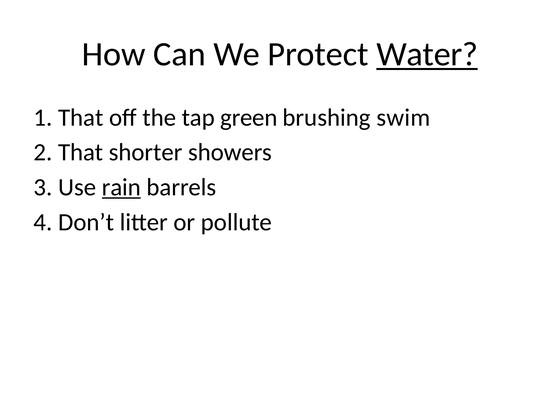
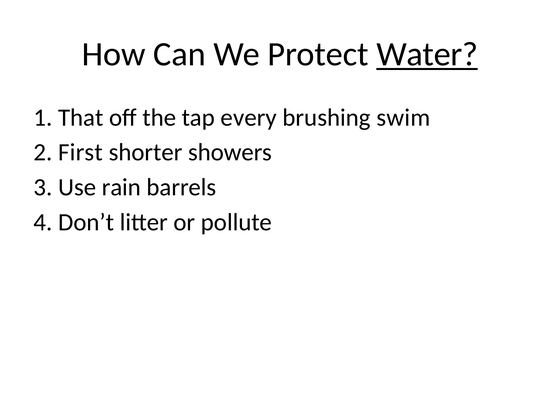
green: green -> every
2 That: That -> First
rain underline: present -> none
